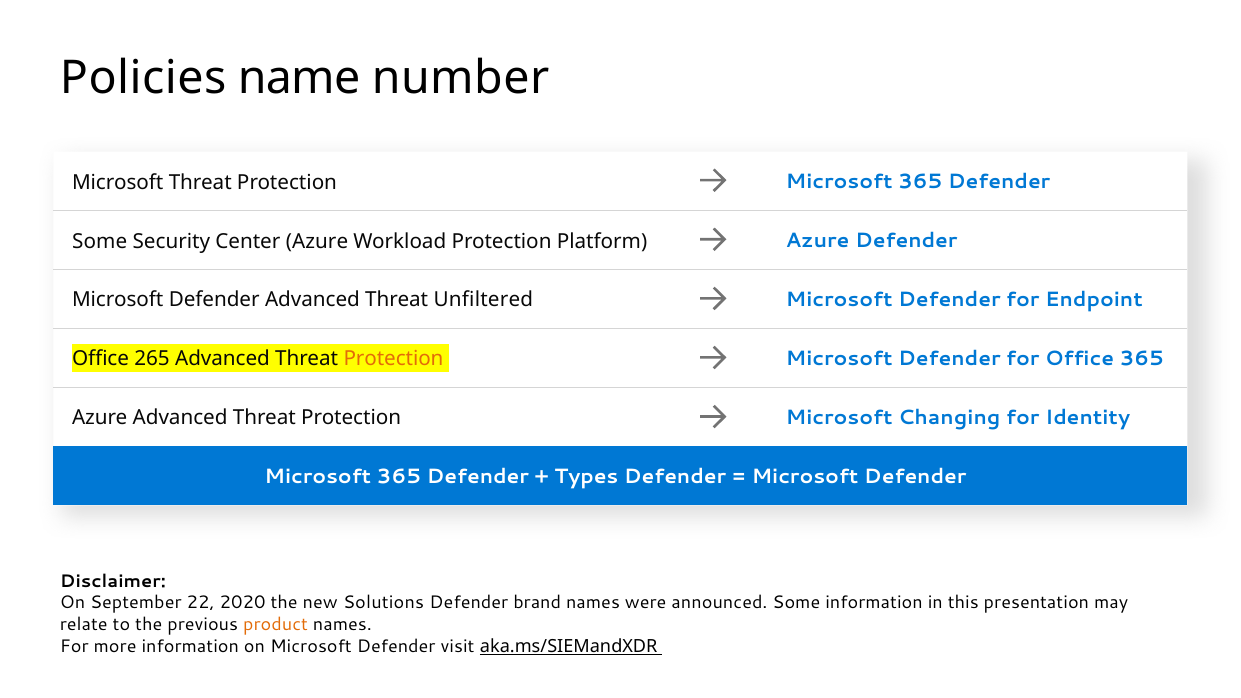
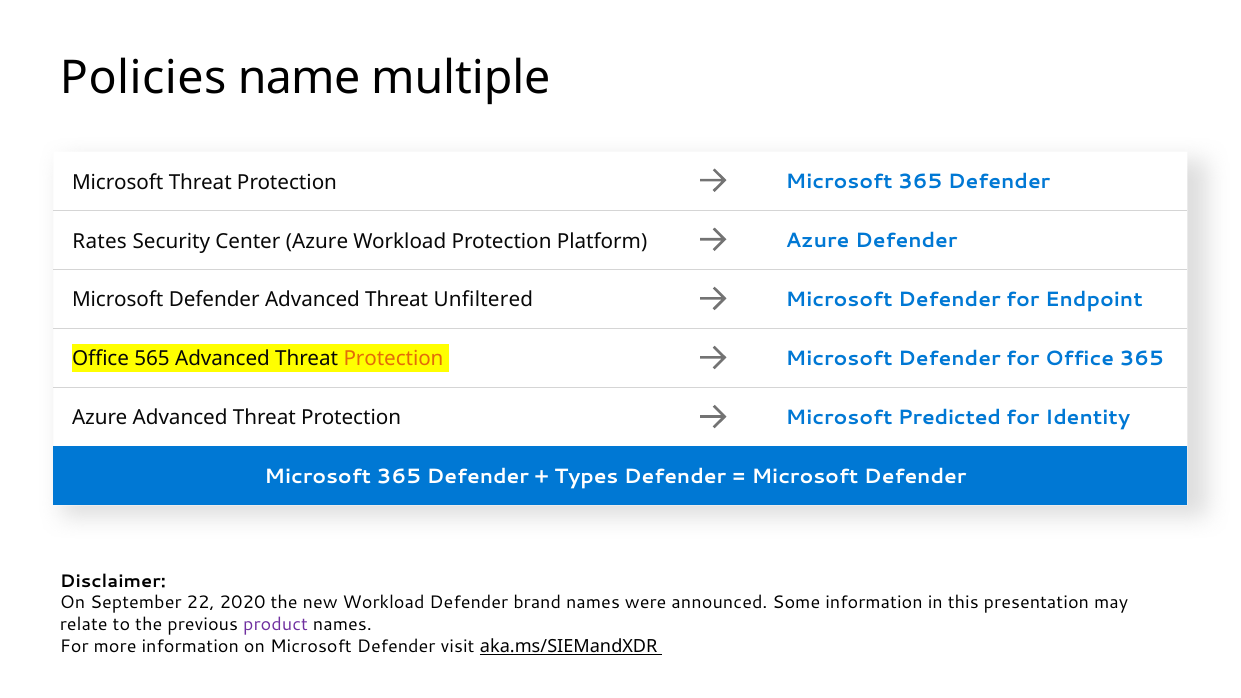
number: number -> multiple
Some at (100, 241): Some -> Rates
265: 265 -> 565
Changing: Changing -> Predicted
new Solutions: Solutions -> Workload
product colour: orange -> purple
